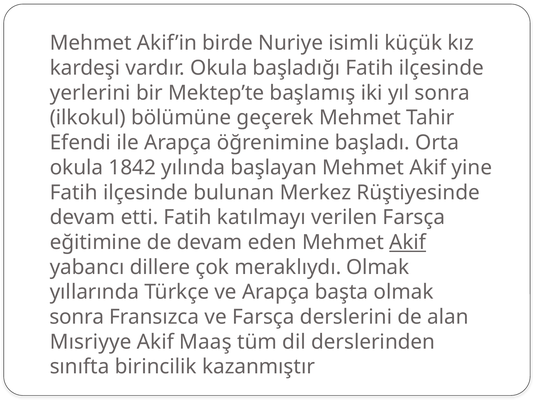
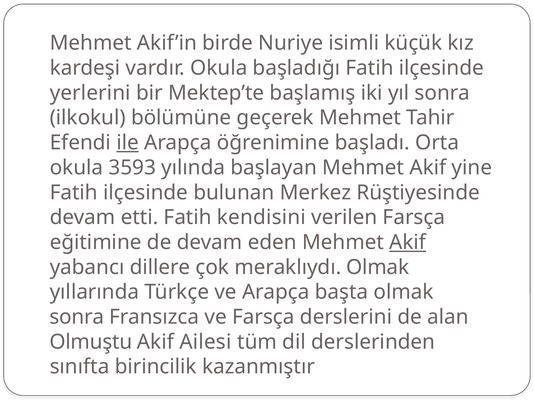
ile underline: none -> present
1842: 1842 -> 3593
katılmayı: katılmayı -> kendisini
Mısriyye: Mısriyye -> Olmuştu
Maaş: Maaş -> Ailesi
